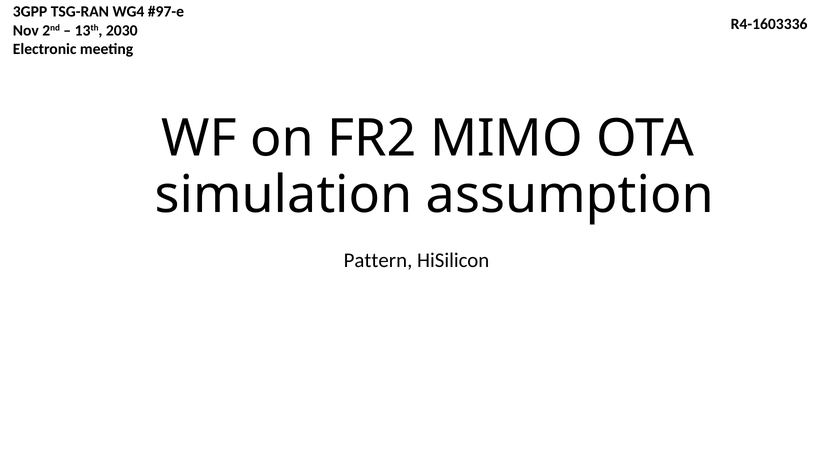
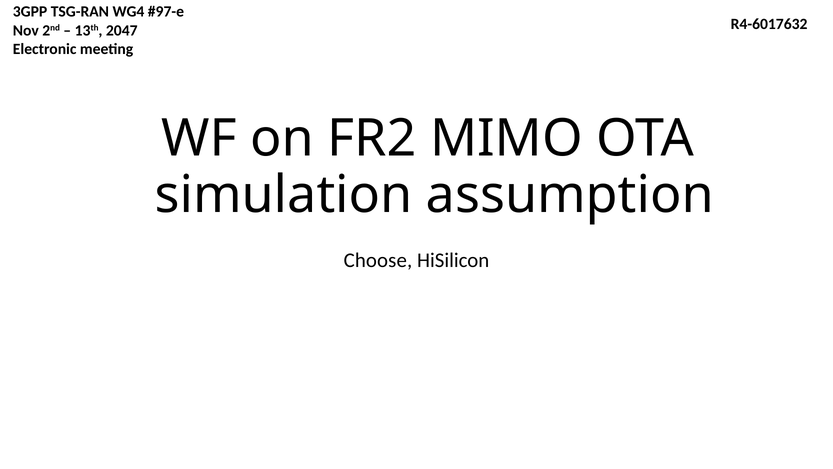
R4-1603336: R4-1603336 -> R4-6017632
2030: 2030 -> 2047
Pattern: Pattern -> Choose
